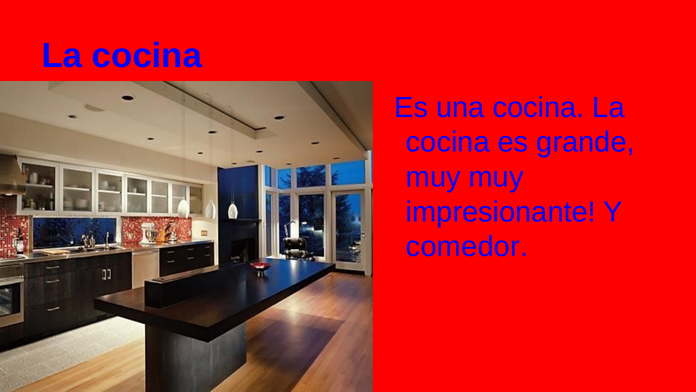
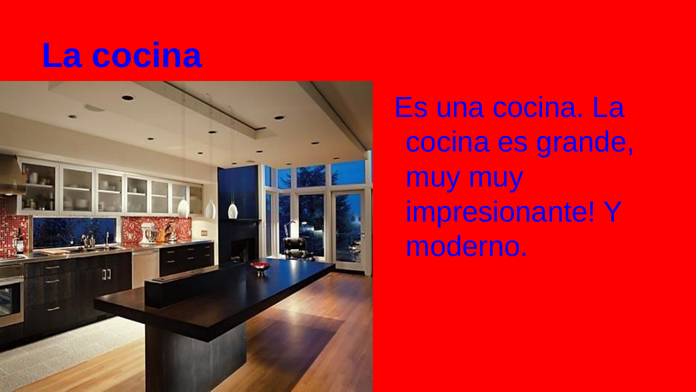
comedor: comedor -> moderno
